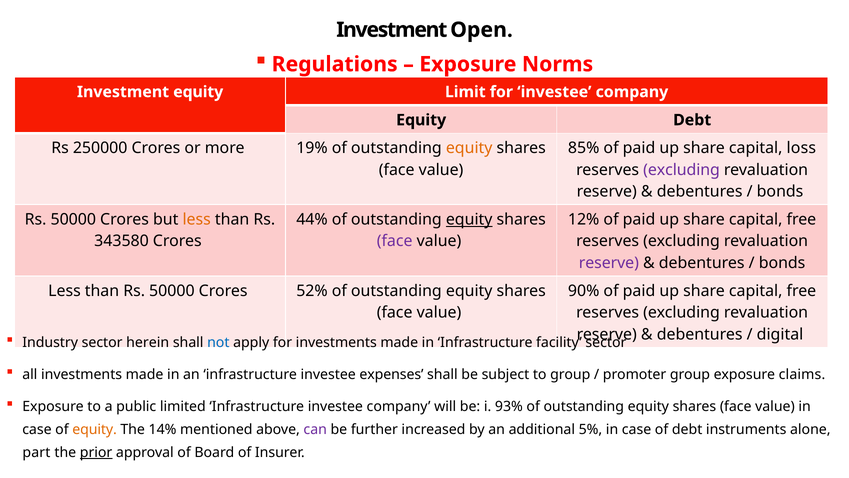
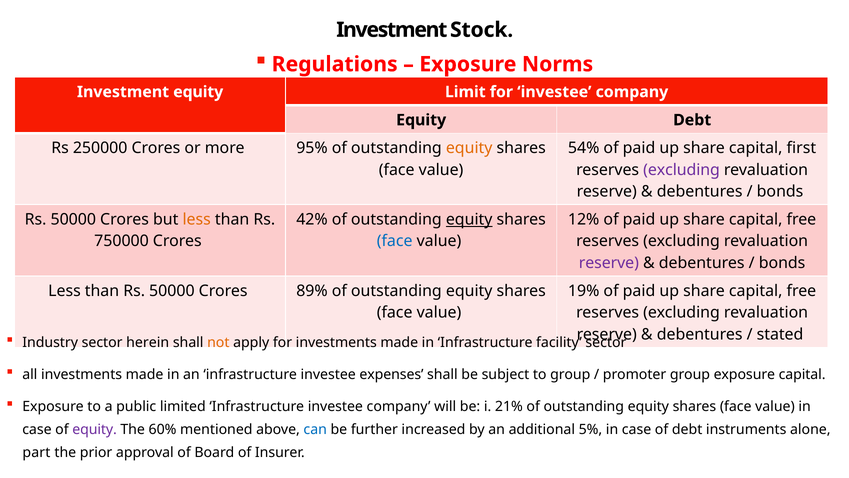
Open: Open -> Stock
19%: 19% -> 95%
85%: 85% -> 54%
loss: loss -> first
44%: 44% -> 42%
343580: 343580 -> 750000
face at (395, 241) colour: purple -> blue
52%: 52% -> 89%
90%: 90% -> 19%
digital: digital -> stated
not colour: blue -> orange
exposure claims: claims -> capital
93%: 93% -> 21%
equity at (95, 429) colour: orange -> purple
14%: 14% -> 60%
can colour: purple -> blue
prior underline: present -> none
